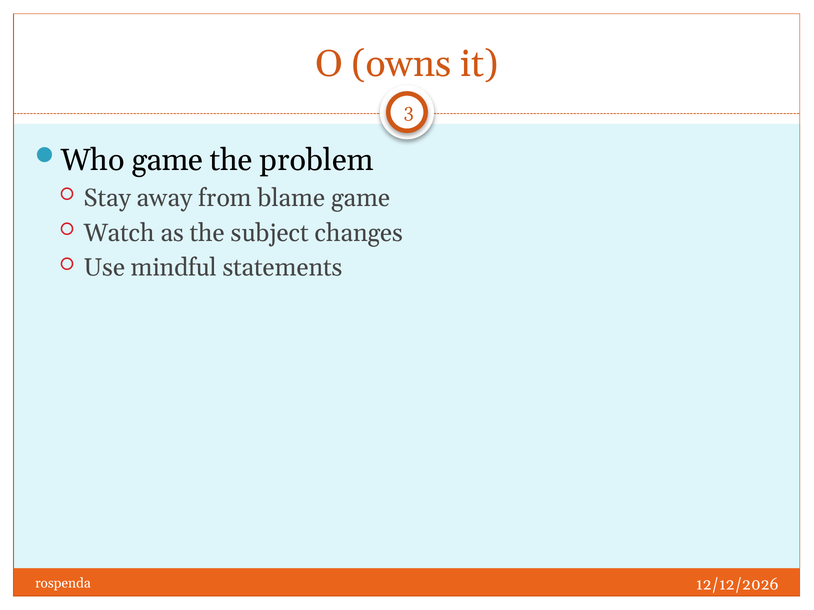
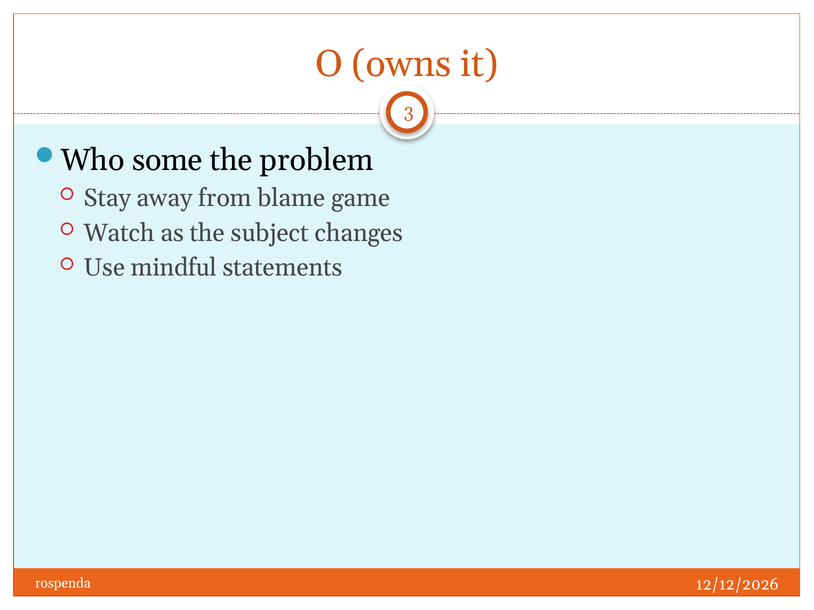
Who game: game -> some
